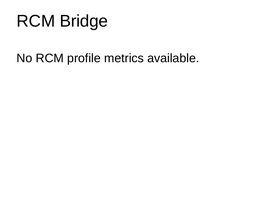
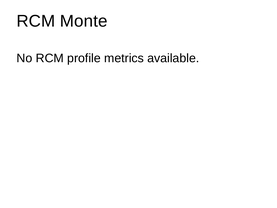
Bridge: Bridge -> Monte
